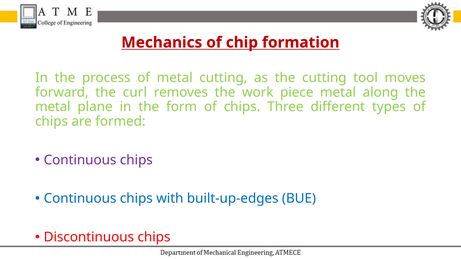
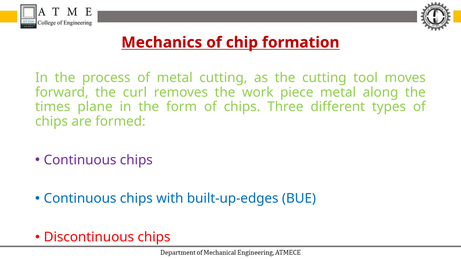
metal at (53, 107): metal -> times
